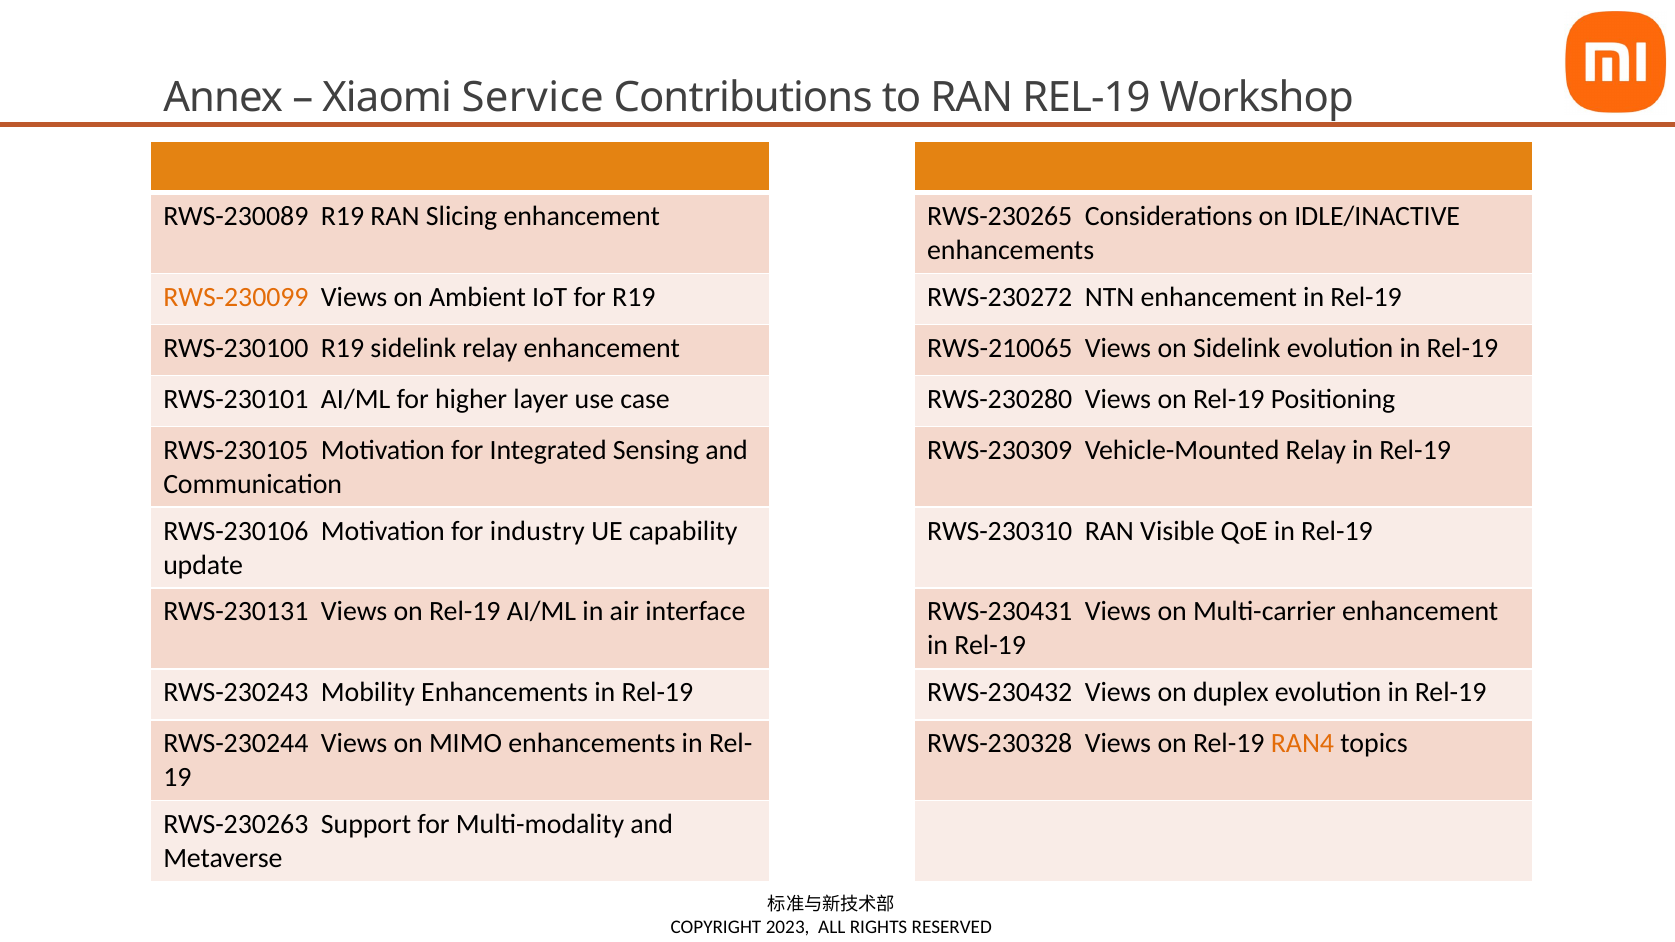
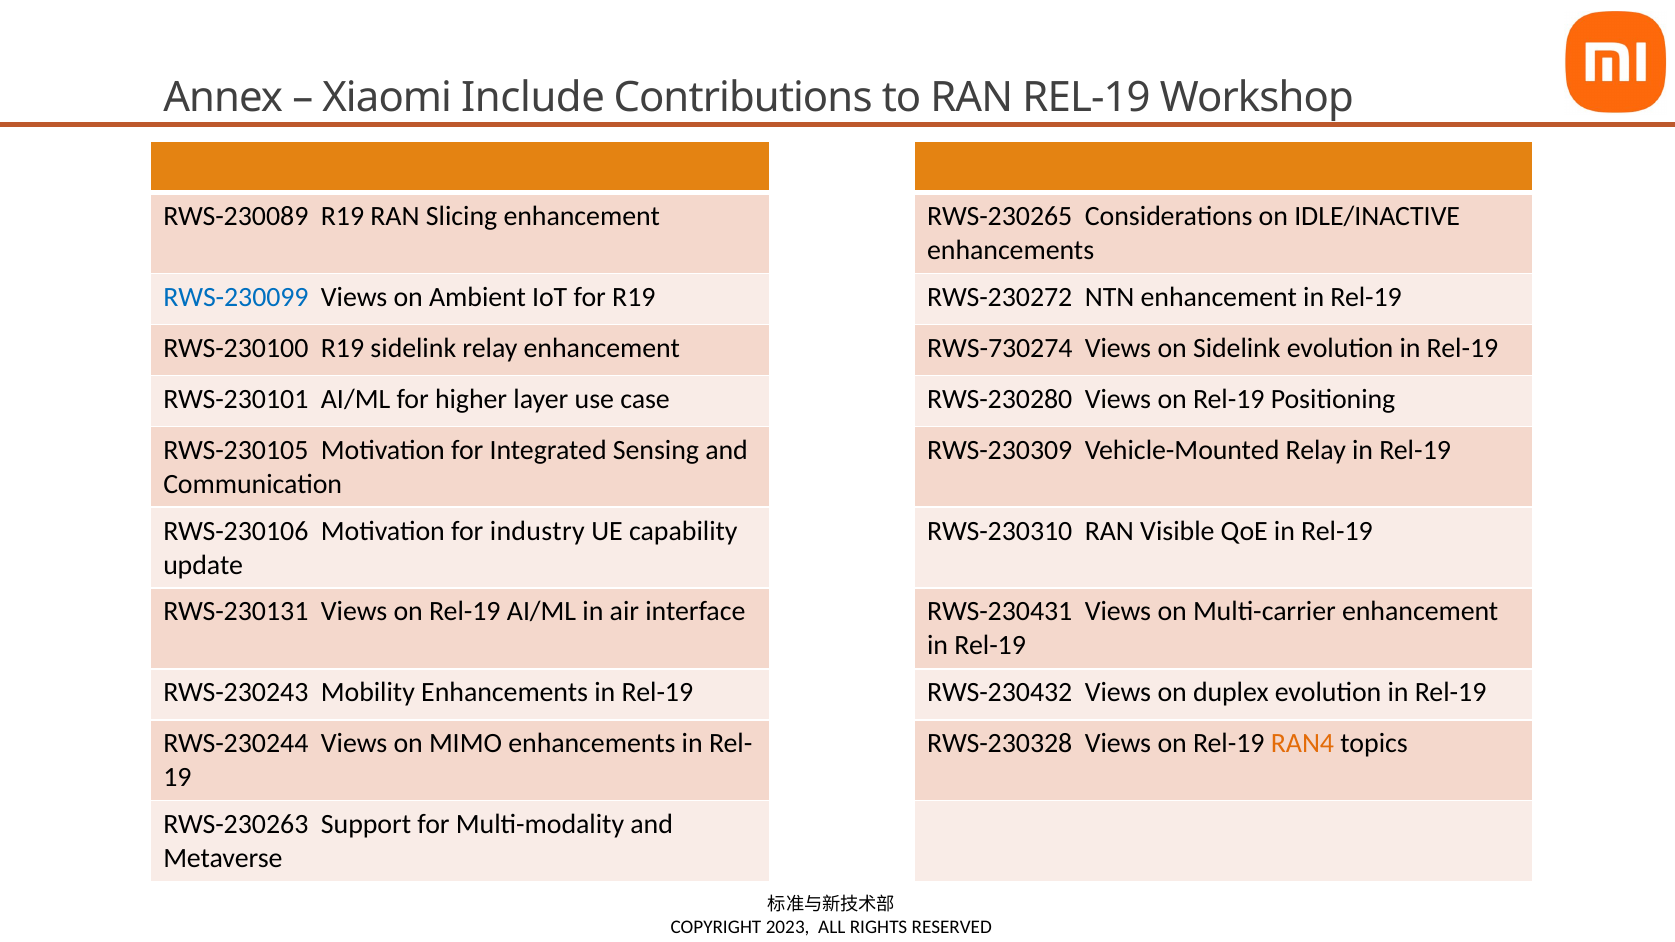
Service: Service -> Include
RWS-230099 colour: orange -> blue
RWS-210065: RWS-210065 -> RWS-730274
